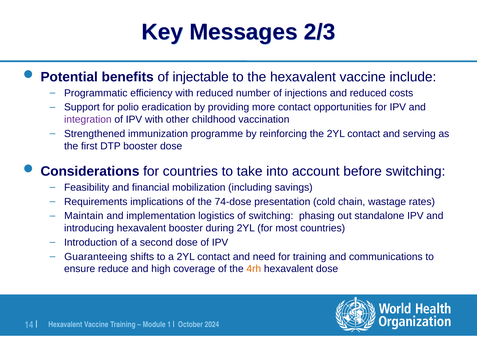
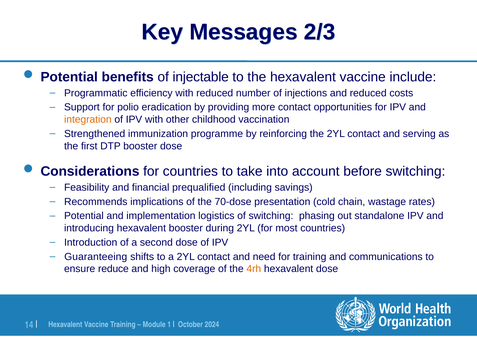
integration colour: purple -> orange
mobilization: mobilization -> prequalified
Requirements: Requirements -> Recommends
74-dose: 74-dose -> 70-dose
Maintain at (84, 216): Maintain -> Potential
